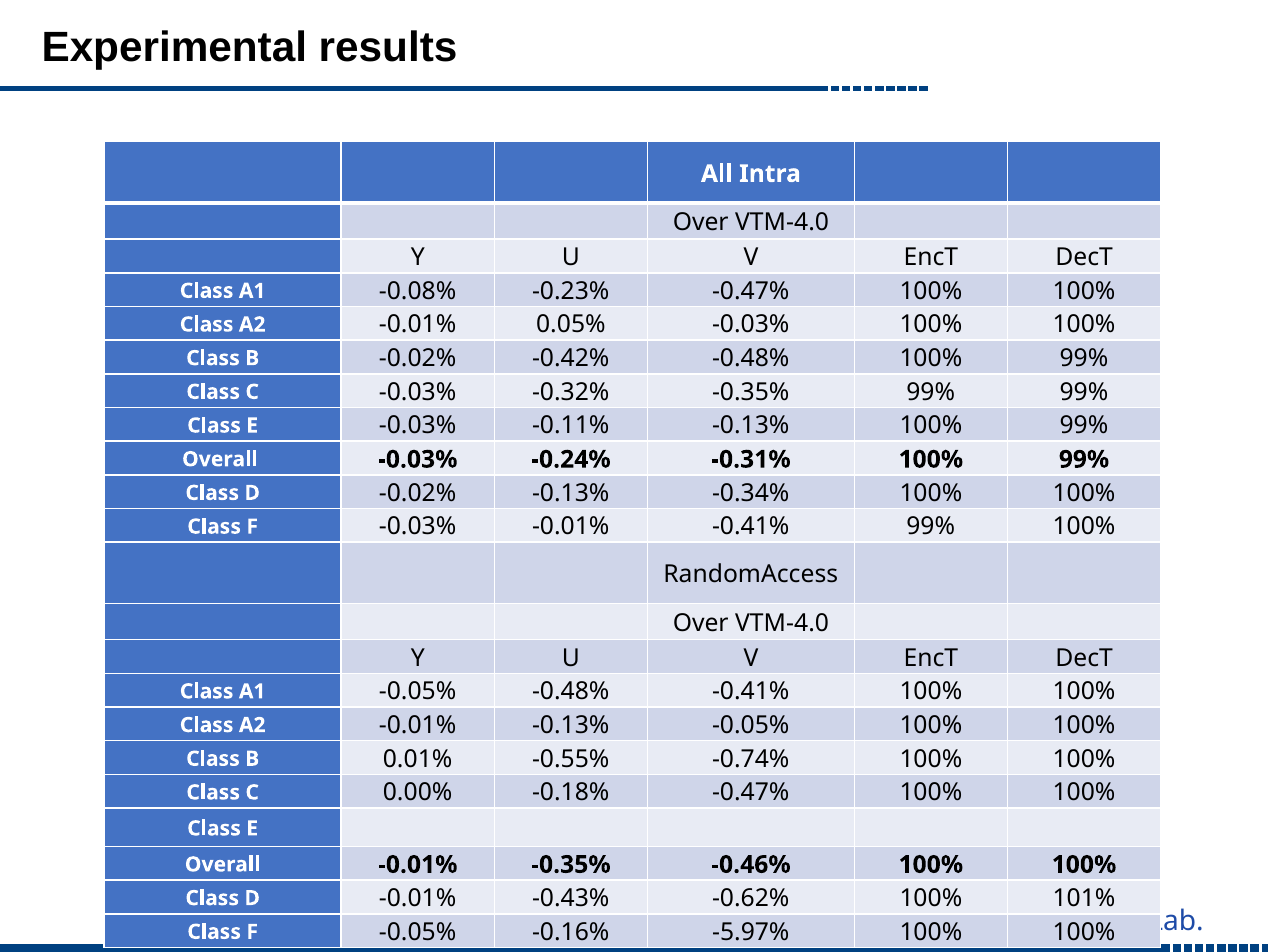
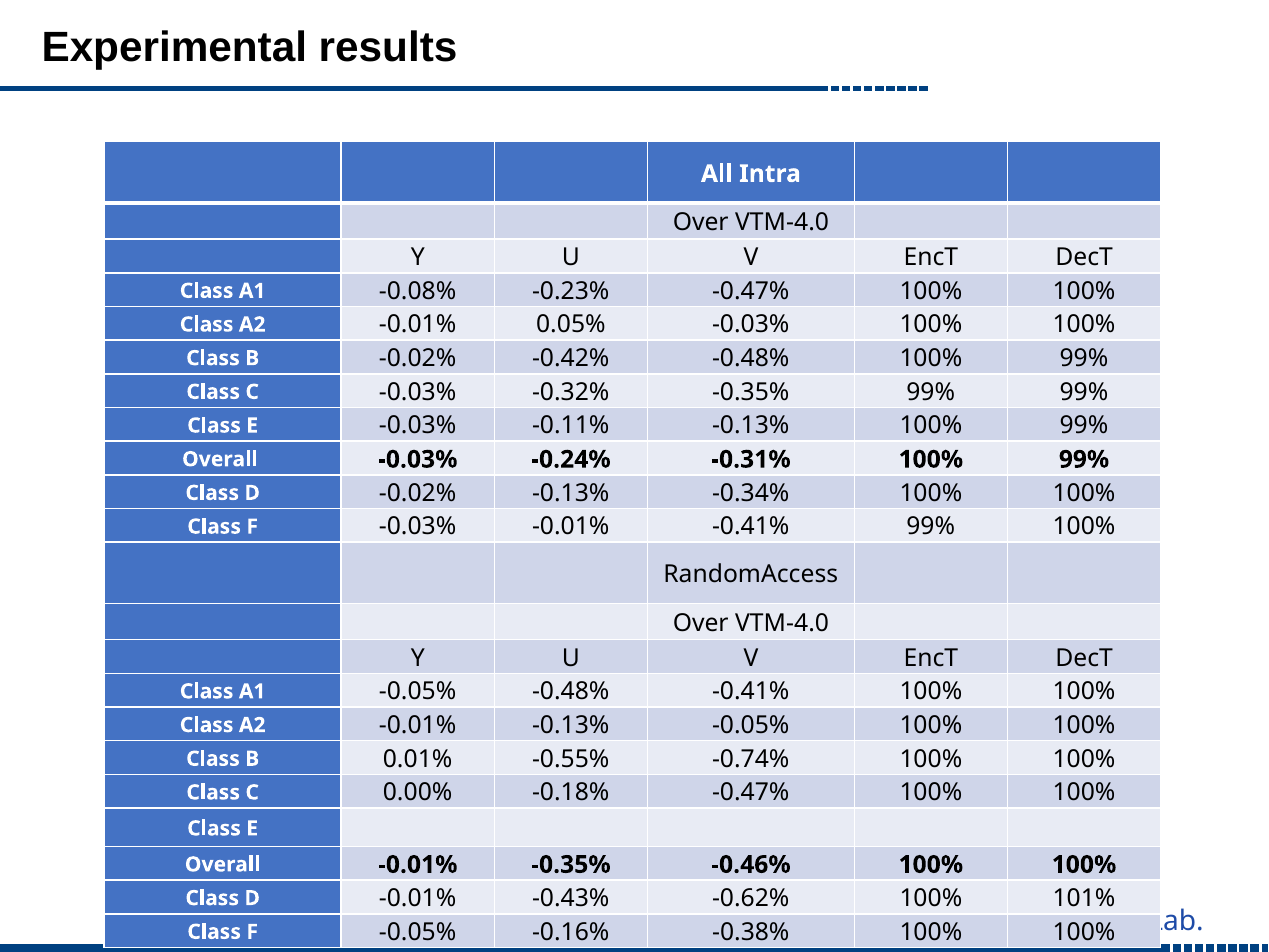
-5.97%: -5.97% -> -0.38%
